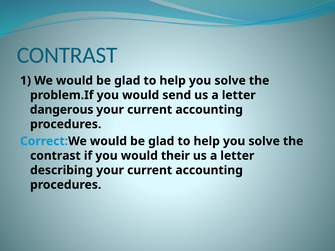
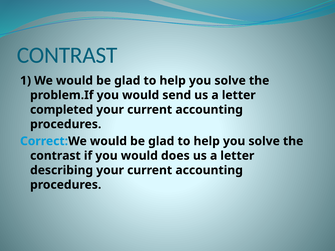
dangerous: dangerous -> completed
their: their -> does
